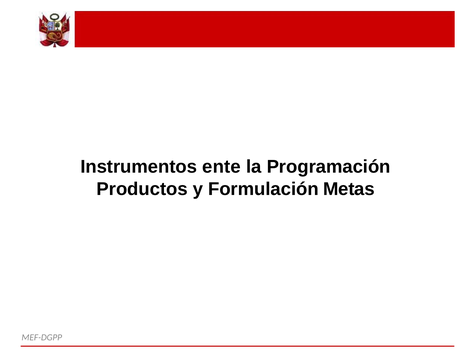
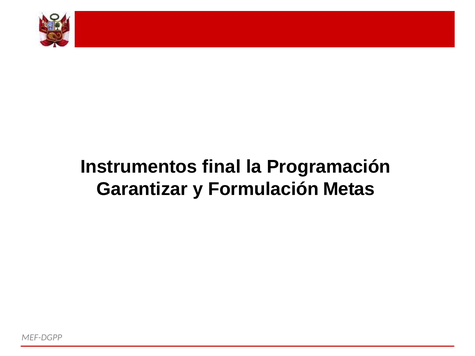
ente: ente -> final
Productos: Productos -> Garantizar
